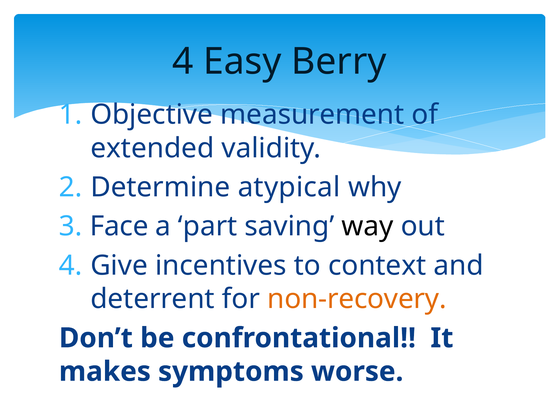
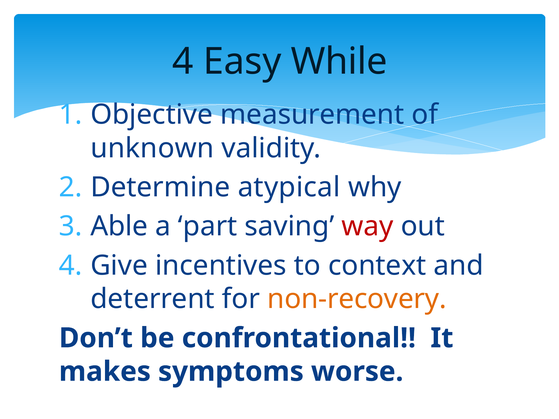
Berry: Berry -> While
extended: extended -> unknown
Face: Face -> Able
way colour: black -> red
